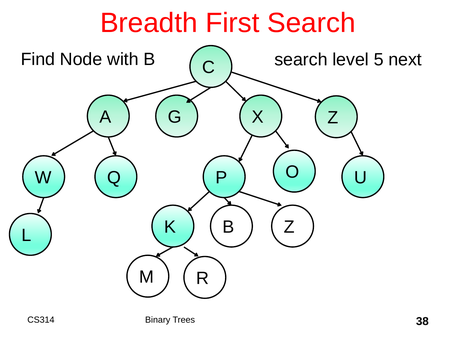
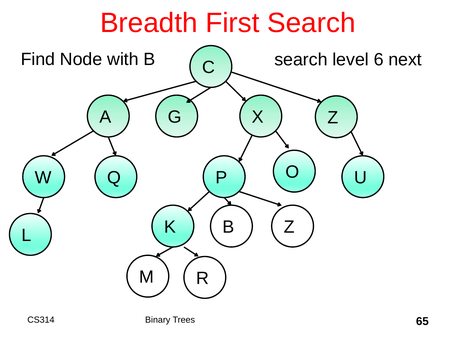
5: 5 -> 6
38: 38 -> 65
